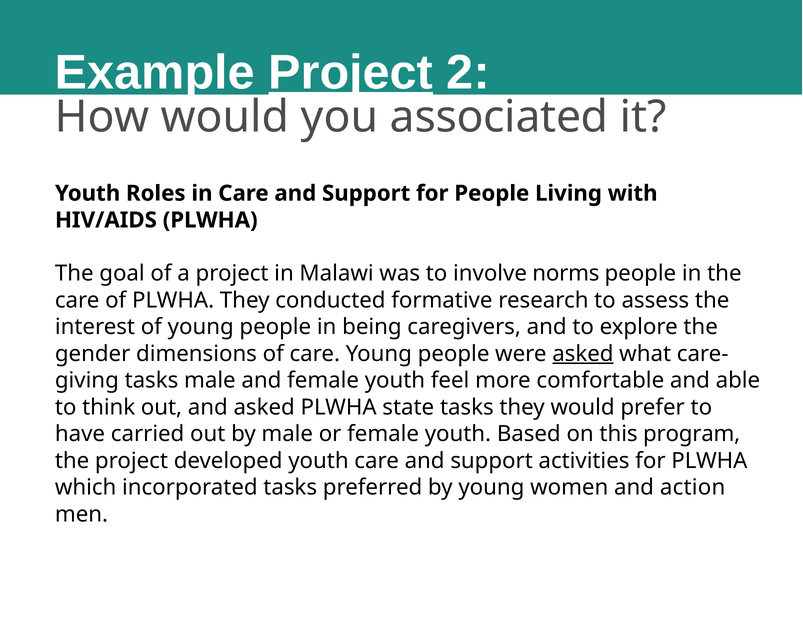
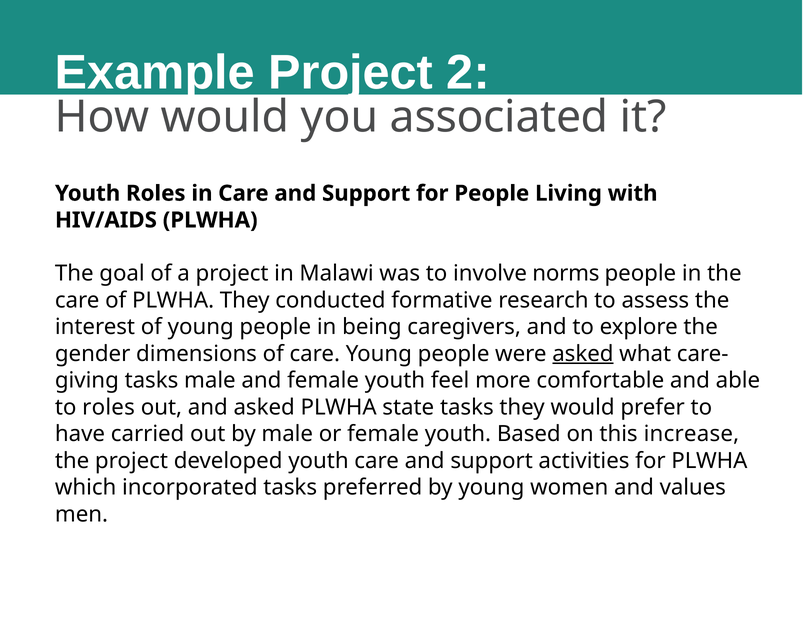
Project at (351, 73) underline: present -> none
to think: think -> roles
program: program -> increase
action: action -> values
